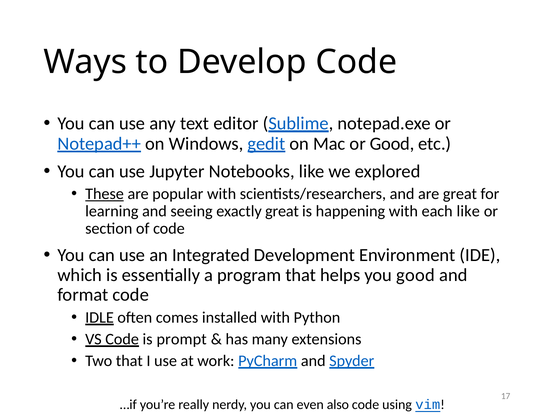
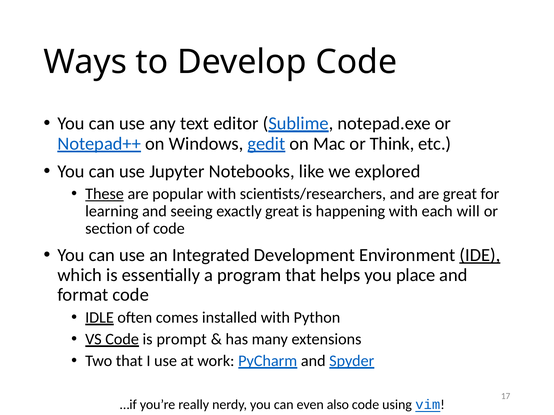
or Good: Good -> Think
each like: like -> will
IDE underline: none -> present
you good: good -> place
